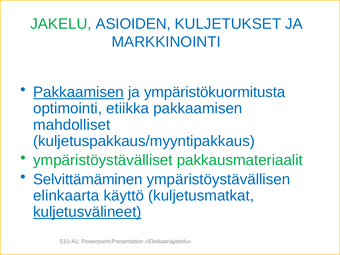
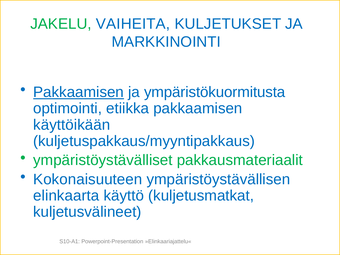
ASIOIDEN: ASIOIDEN -> VAIHEITA
mahdolliset: mahdolliset -> käyttöikään
Selvittämäminen: Selvittämäminen -> Kokonaisuuteen
kuljetusvälineet underline: present -> none
